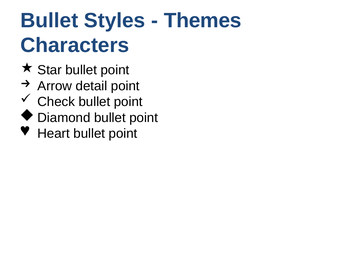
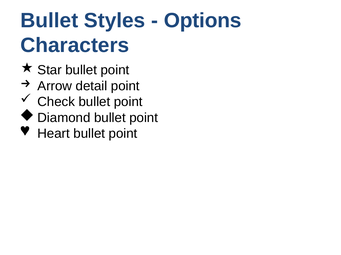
Themes: Themes -> Options
